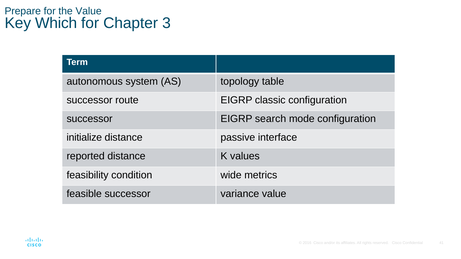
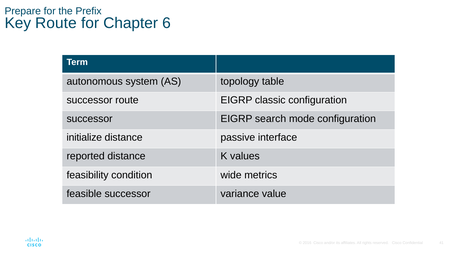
the Value: Value -> Prefix
Key Which: Which -> Route
3: 3 -> 6
